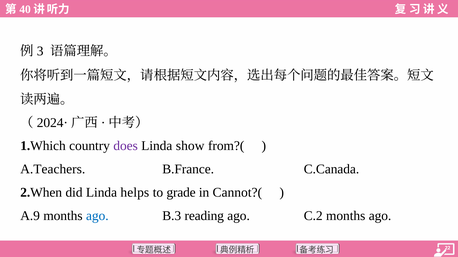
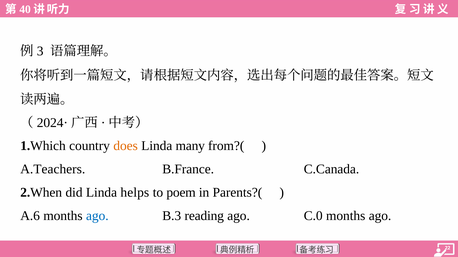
does colour: purple -> orange
show: show -> many
grade: grade -> poem
Cannot?(: Cannot?( -> Parents?(
A.9: A.9 -> A.6
C.2: C.2 -> C.0
